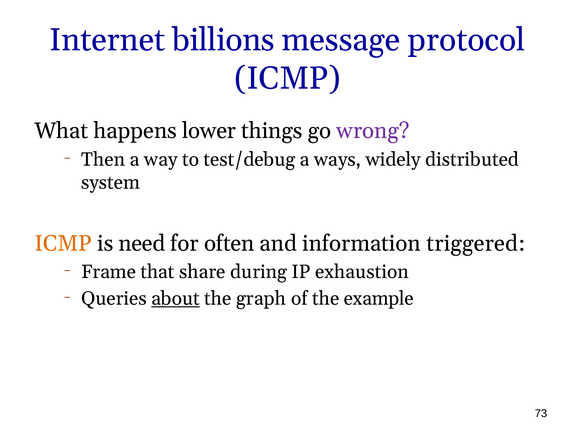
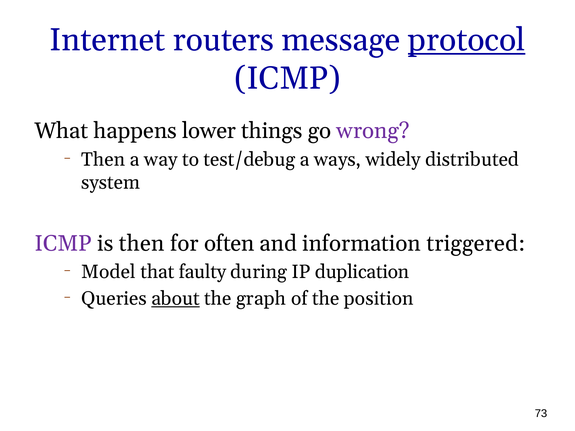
billions: billions -> routers
protocol underline: none -> present
ICMP at (63, 243) colour: orange -> purple
is need: need -> then
Frame: Frame -> Model
share: share -> faulty
exhaustion: exhaustion -> duplication
example: example -> position
